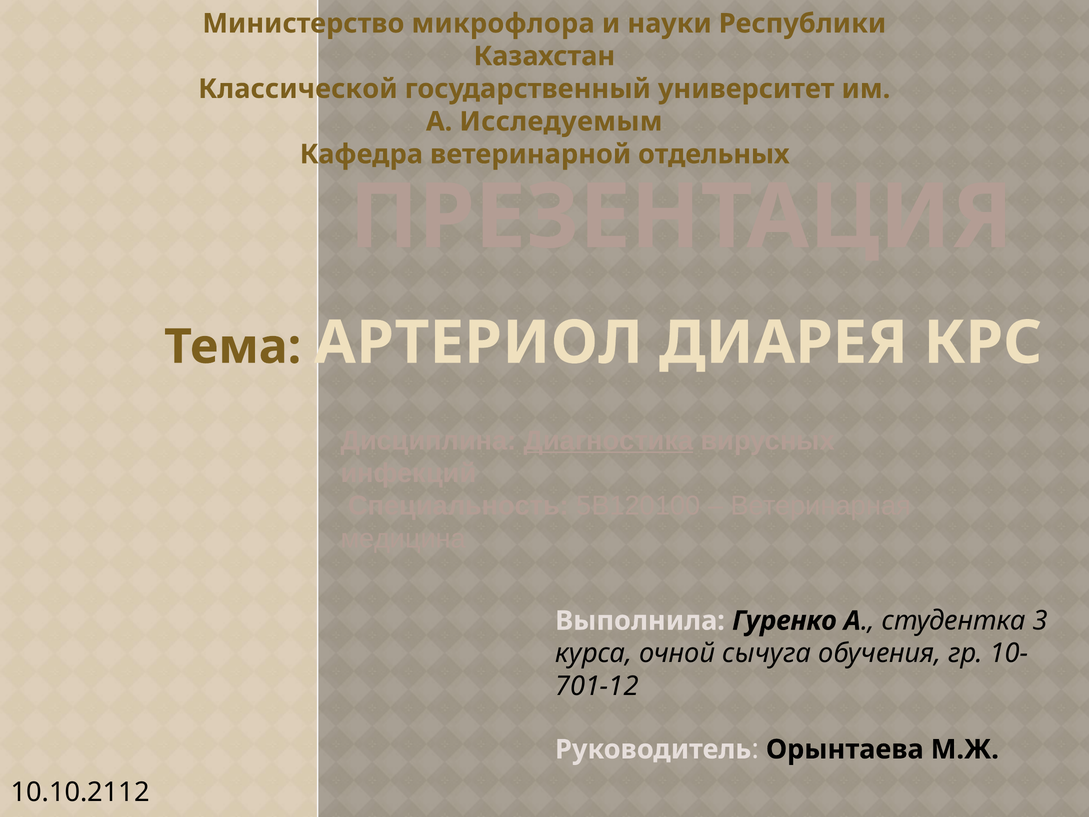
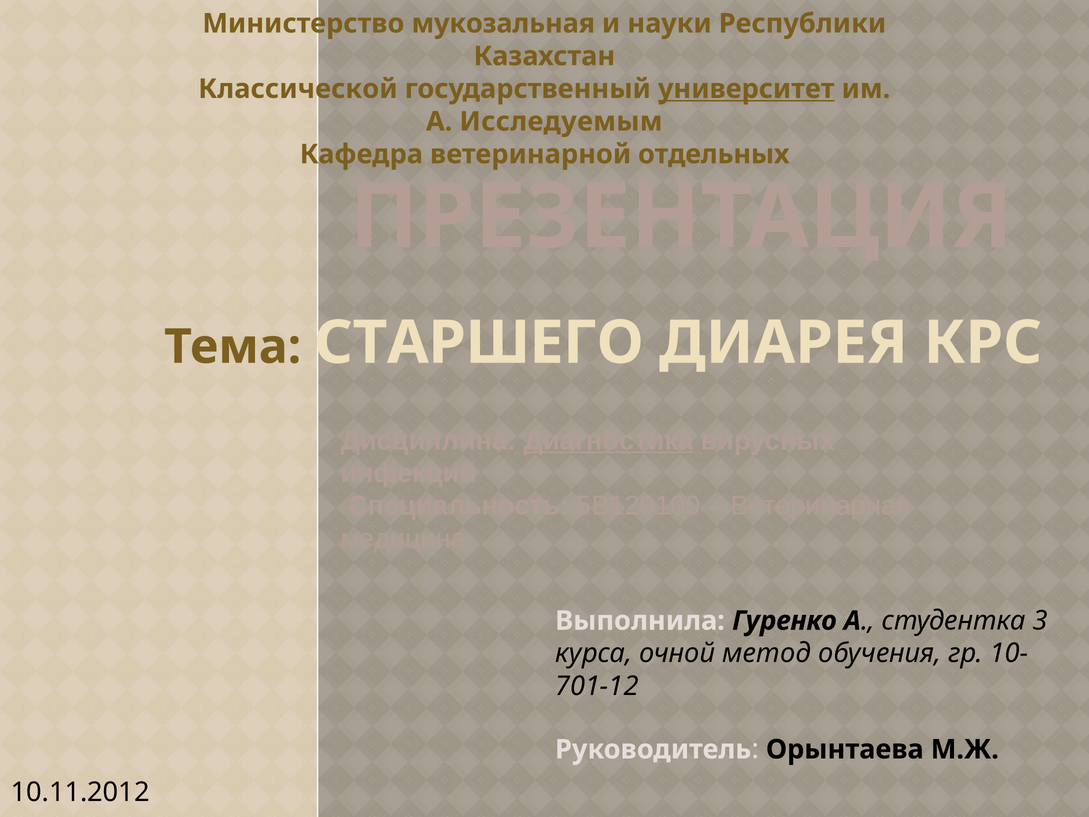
микрофлора: микрофлора -> мукозальная
университет underline: none -> present
АРТЕРИОЛ: АРТЕРИОЛ -> СТАРШЕГО
сычуга: сычуга -> метод
10.10.2112: 10.10.2112 -> 10.11.2012
